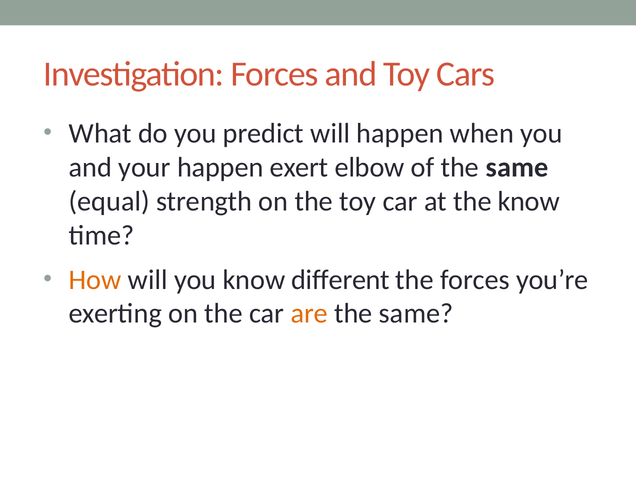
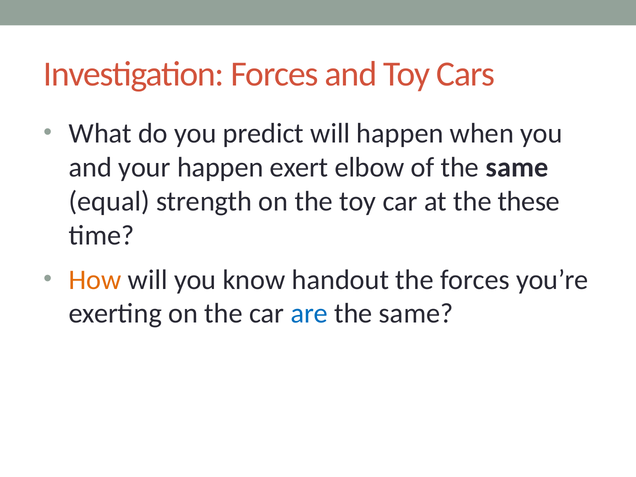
the know: know -> these
different: different -> handout
are colour: orange -> blue
